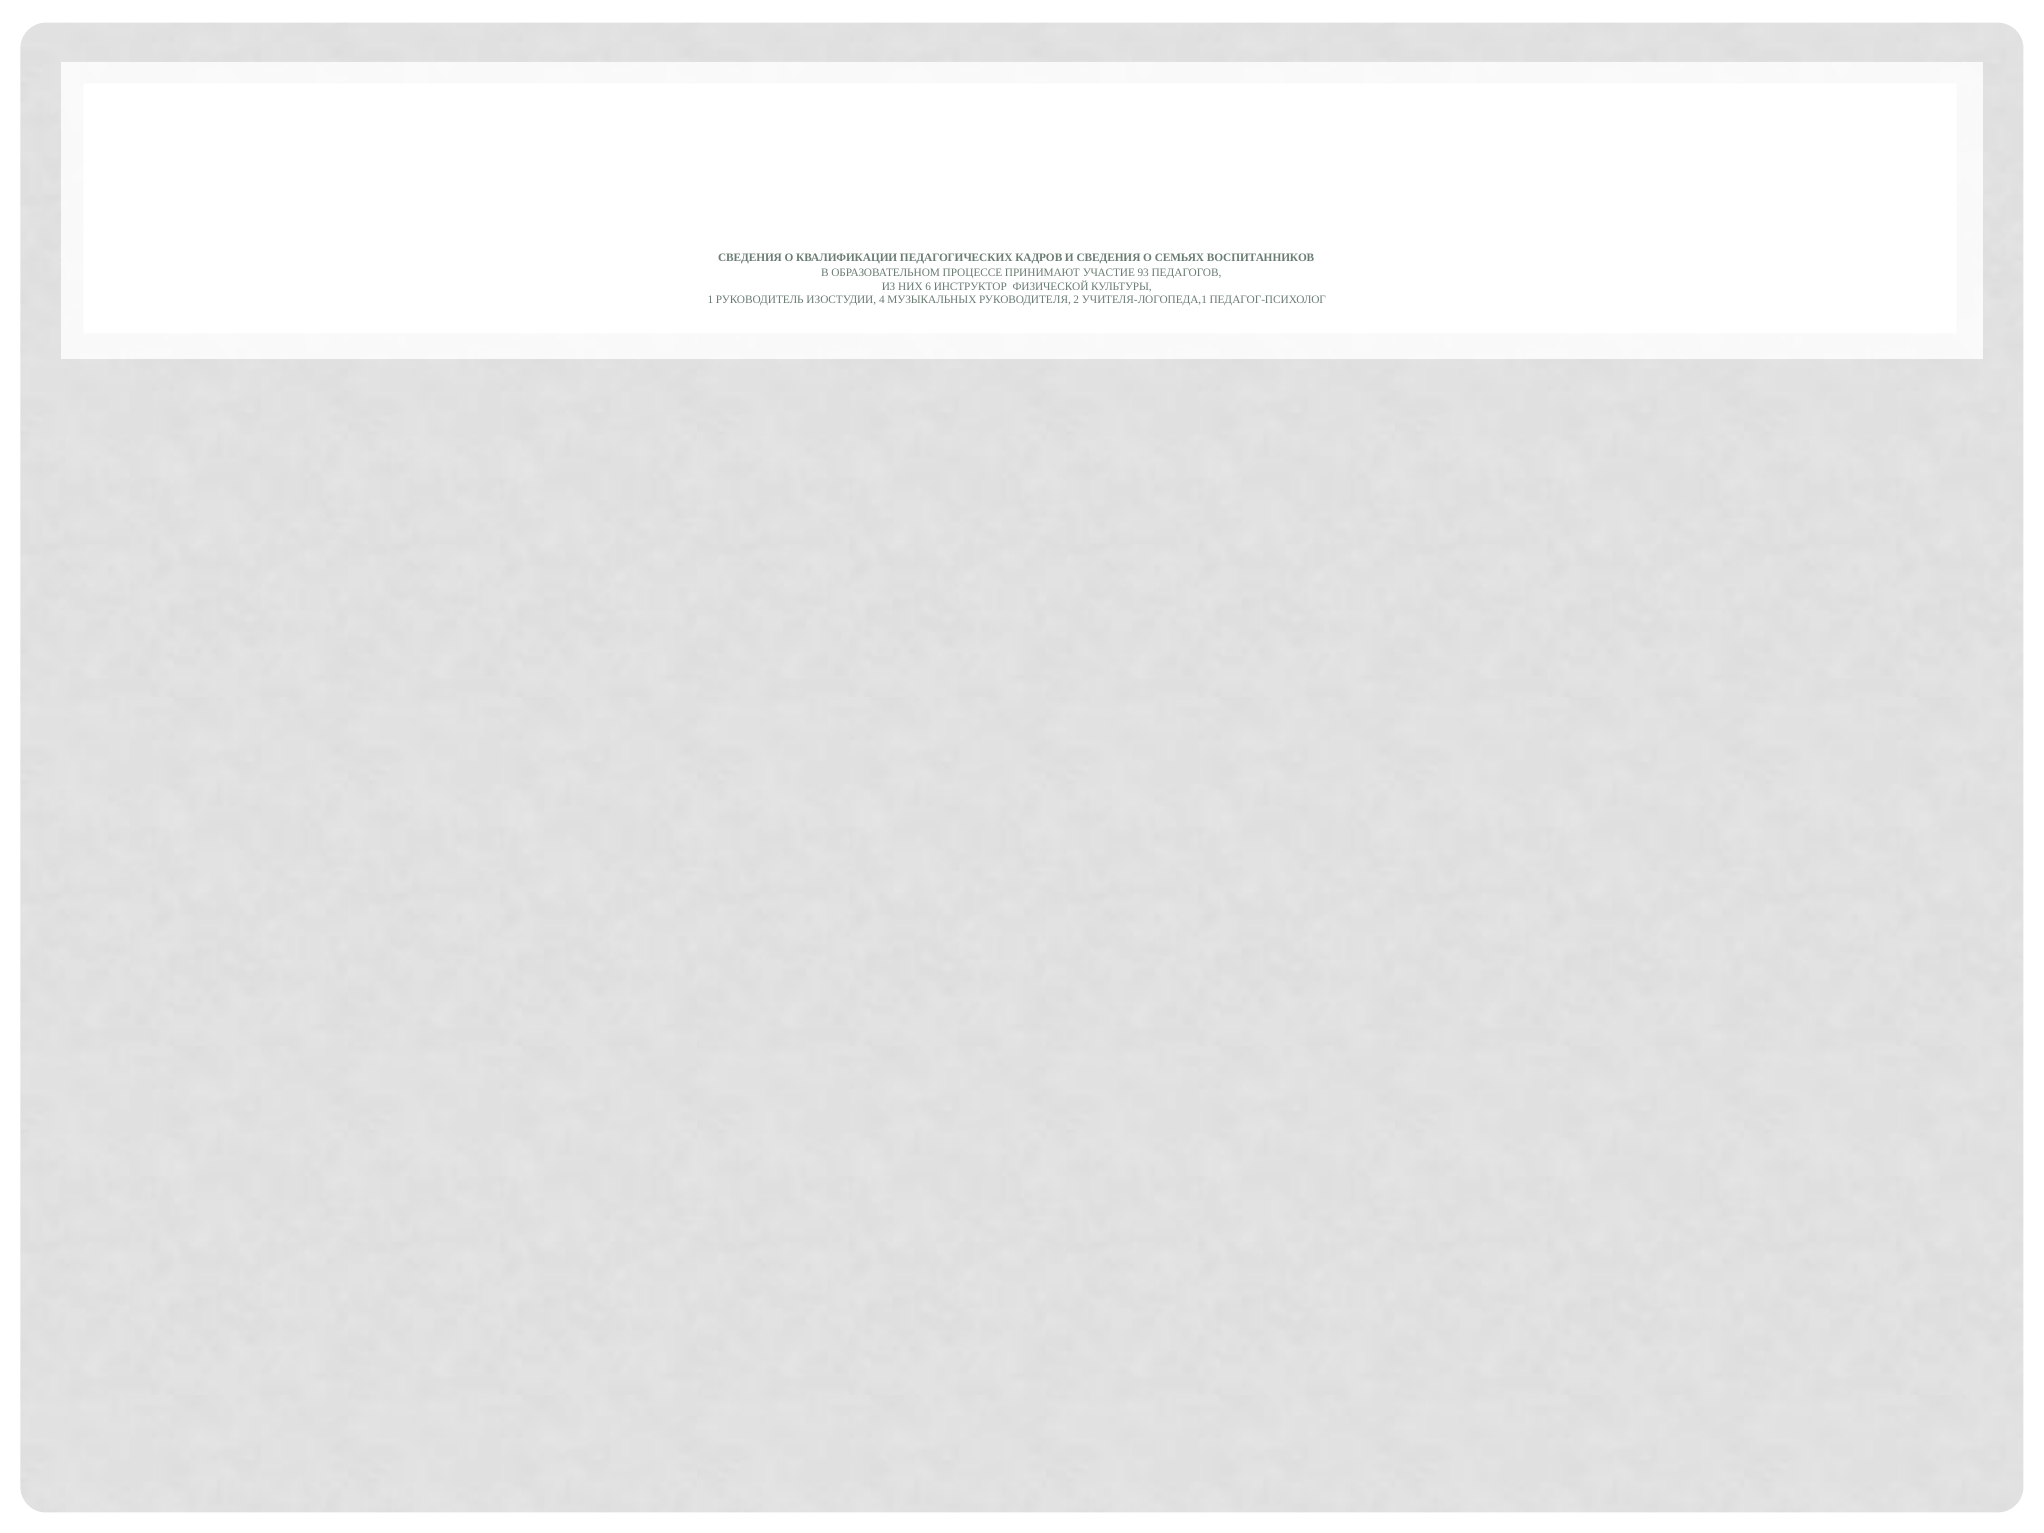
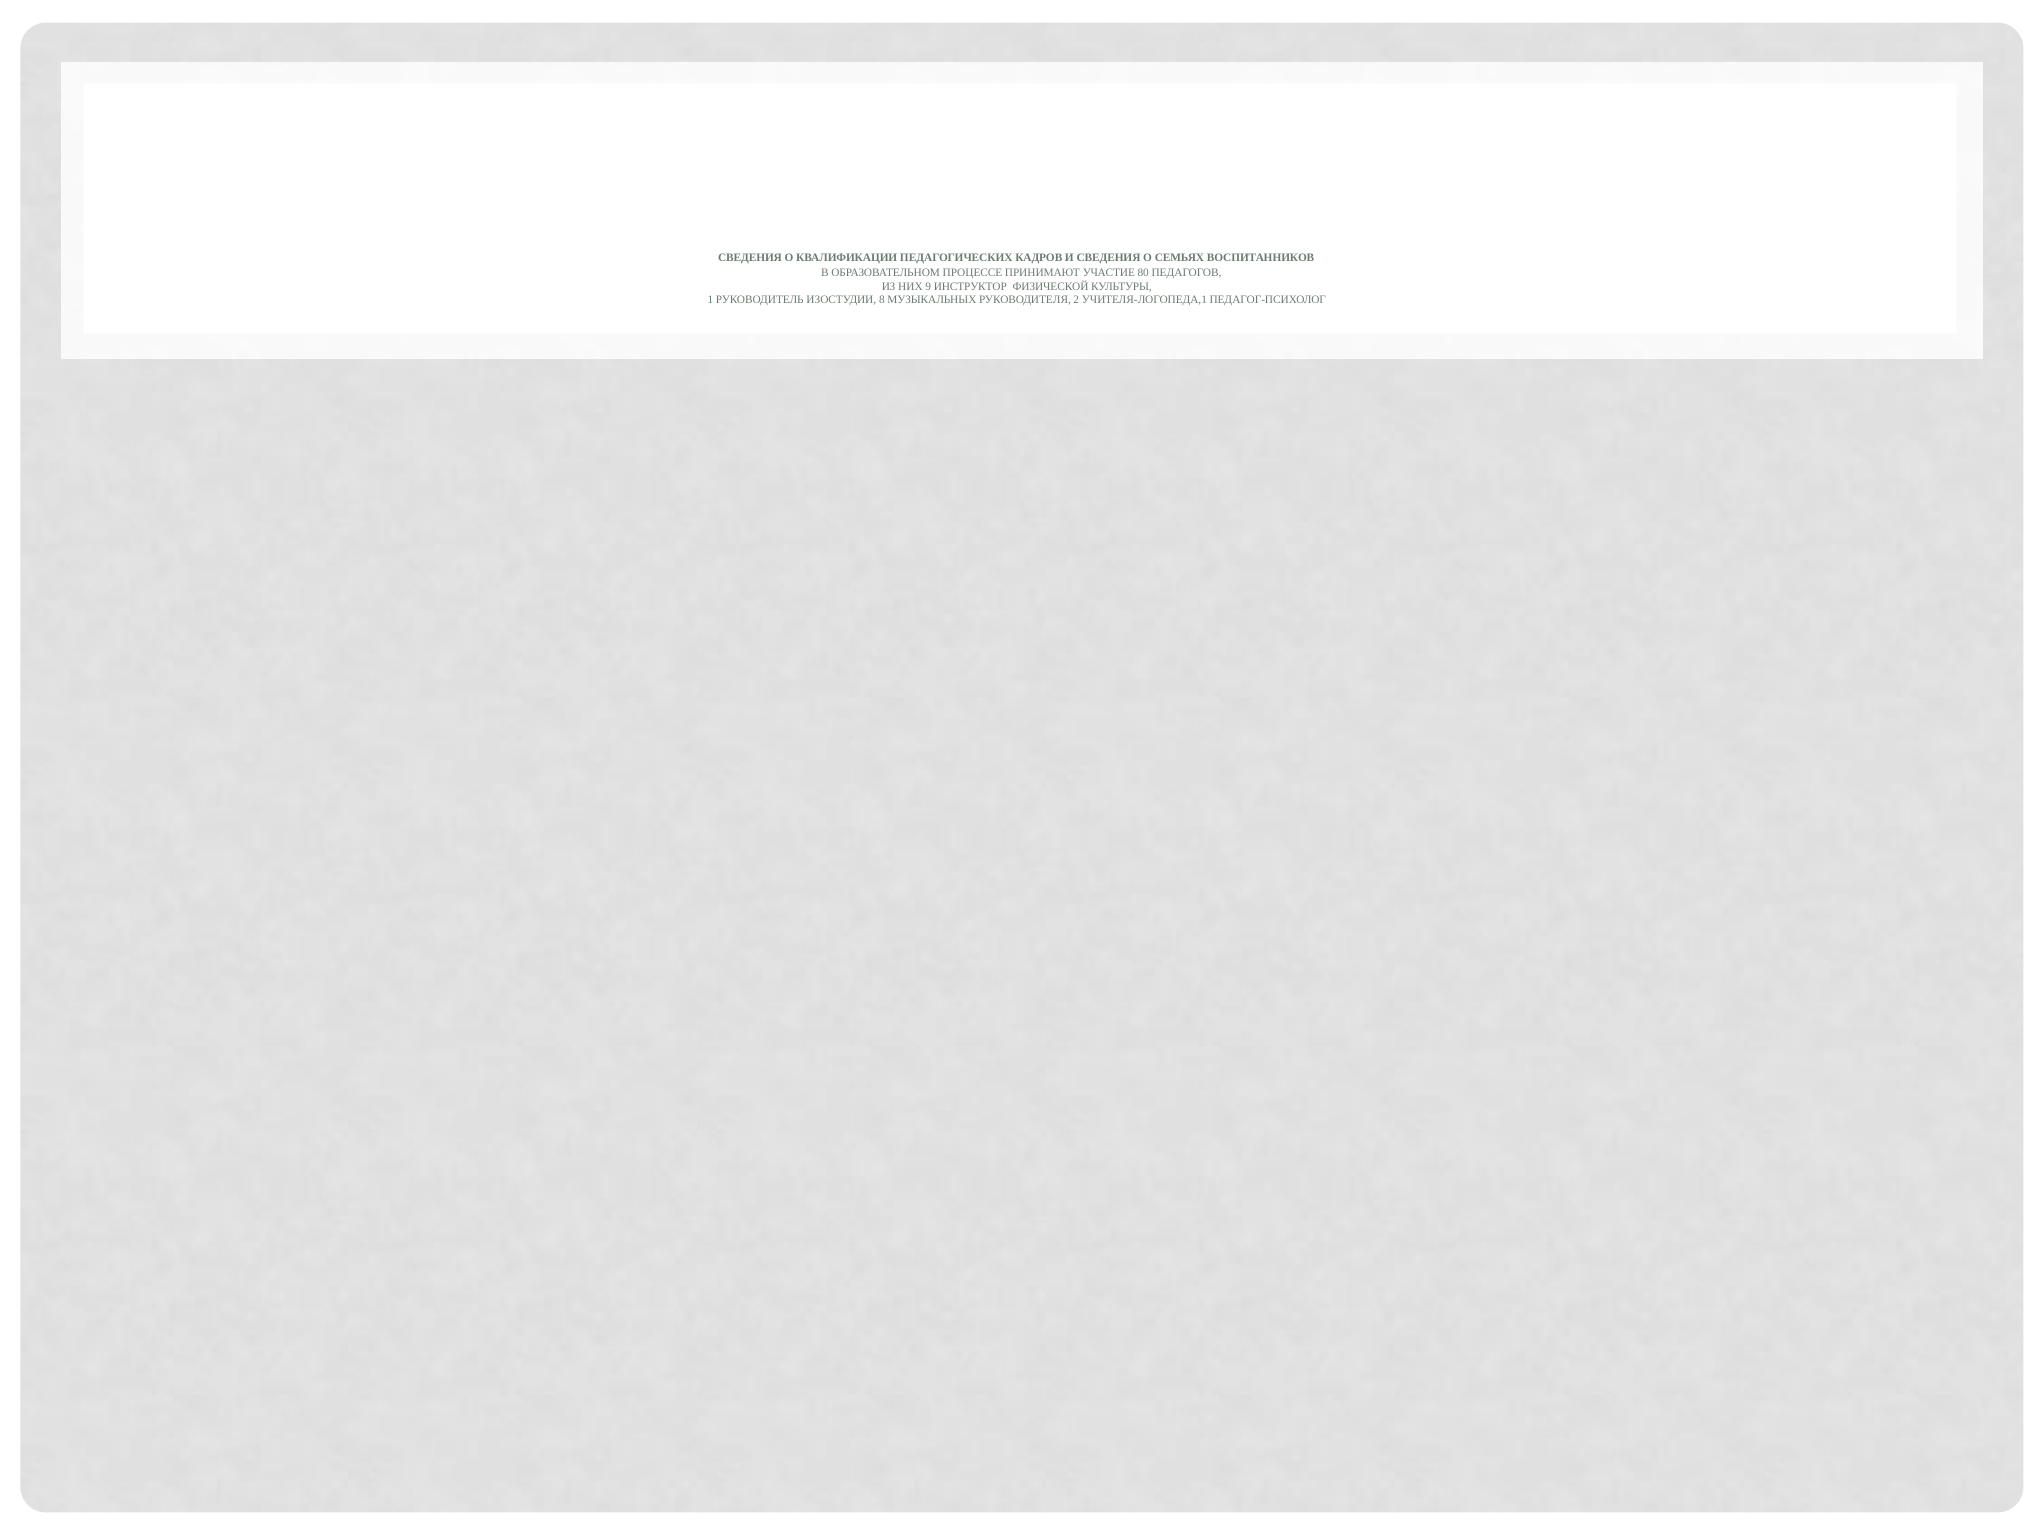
93: 93 -> 80
6: 6 -> 9
4: 4 -> 8
